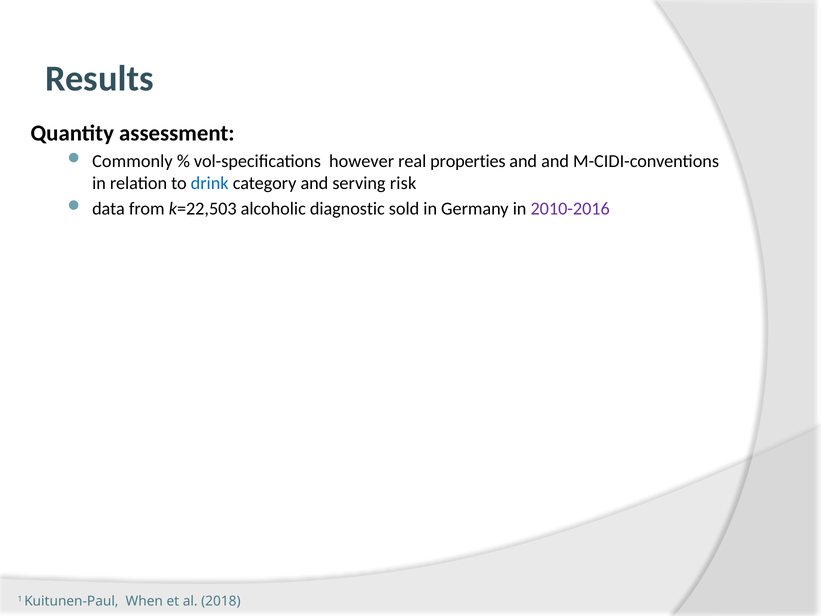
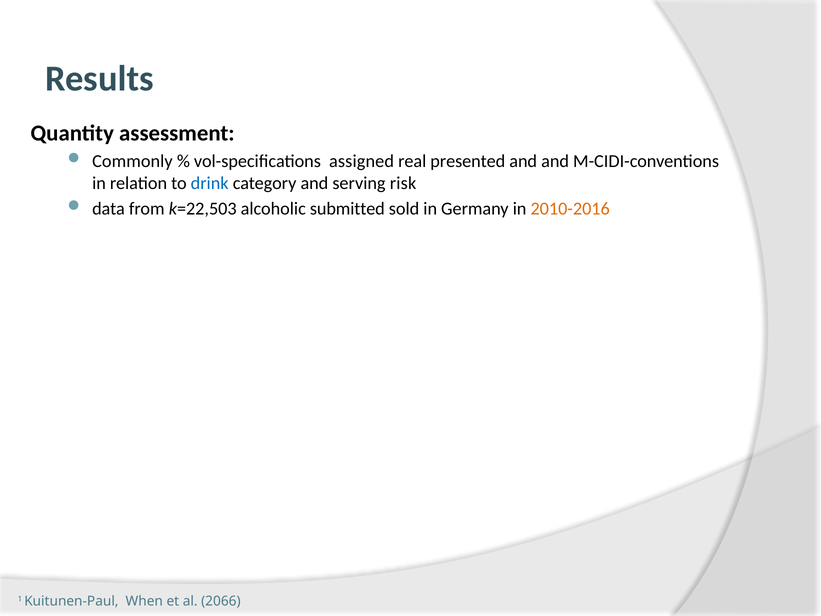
however: however -> assigned
properties: properties -> presented
diagnostic: diagnostic -> submitted
2010-2016 colour: purple -> orange
2018: 2018 -> 2066
